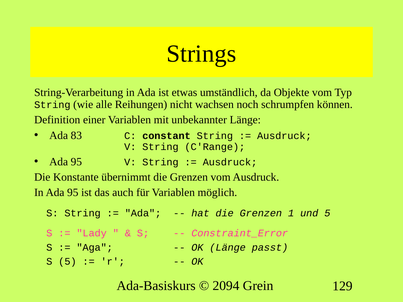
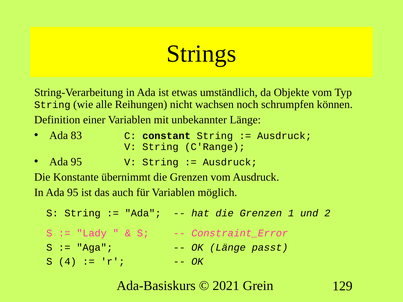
und 5: 5 -> 2
S 5: 5 -> 4
2094: 2094 -> 2021
